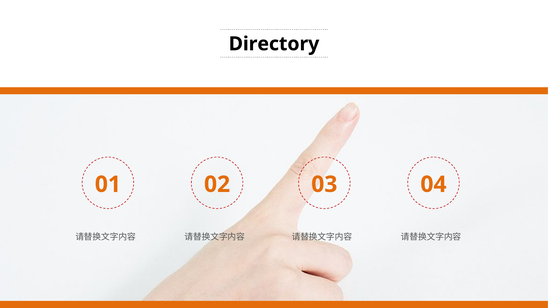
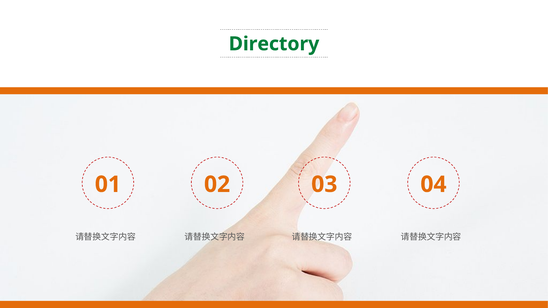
Directory colour: black -> green
